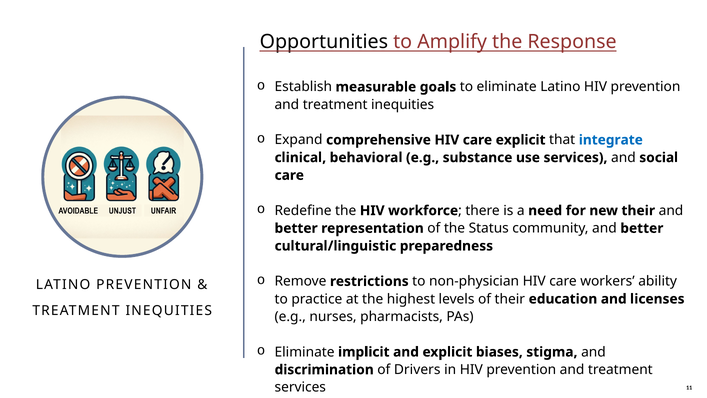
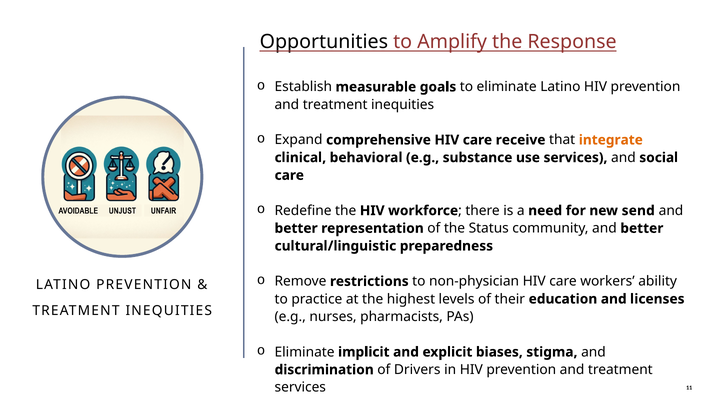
care explicit: explicit -> receive
integrate colour: blue -> orange
new their: their -> send
